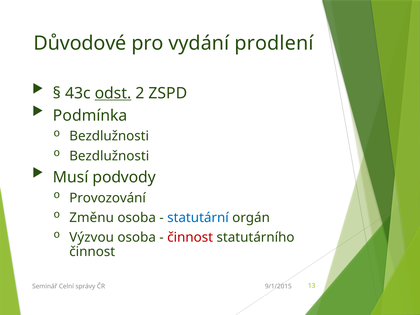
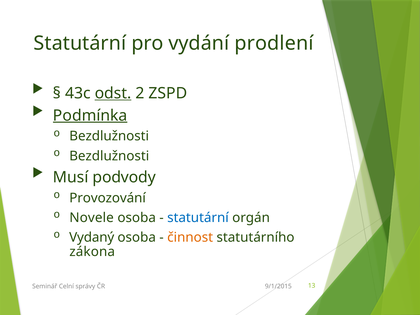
Důvodové at (80, 43): Důvodové -> Statutární
Podmínka underline: none -> present
Změnu: Změnu -> Novele
Výzvou: Výzvou -> Vydaný
činnost at (190, 237) colour: red -> orange
činnost at (92, 252): činnost -> zákona
